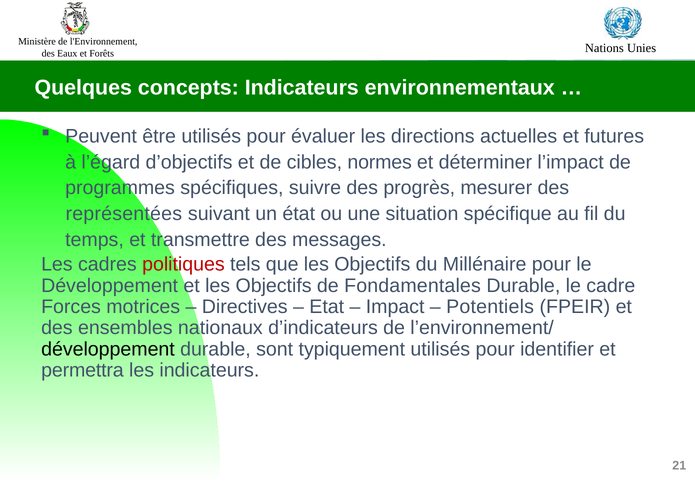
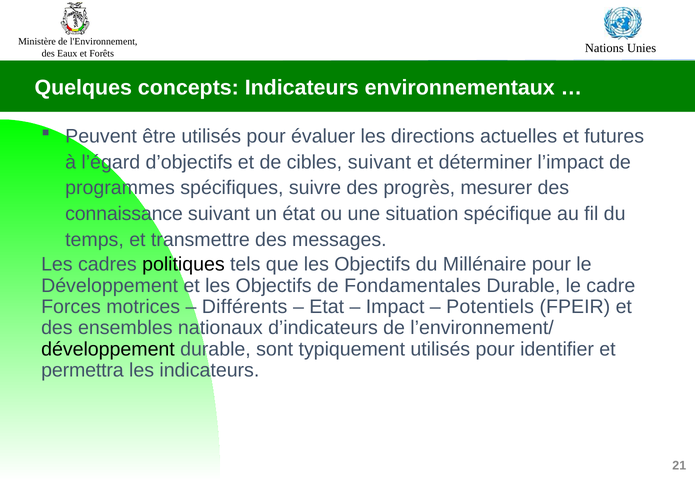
cibles normes: normes -> suivant
représentées: représentées -> connaissance
politiques colour: red -> black
Directives: Directives -> Différents
